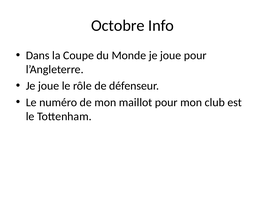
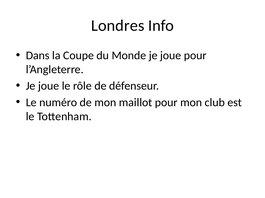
Octobre: Octobre -> Londres
